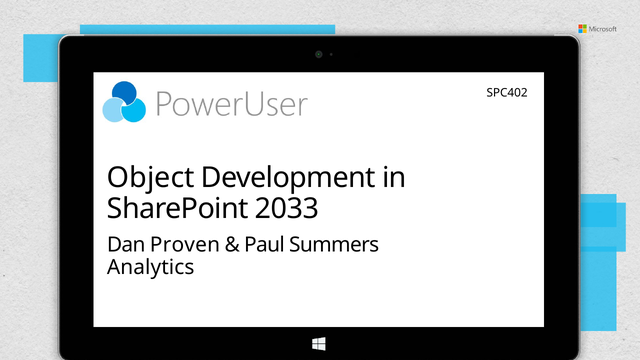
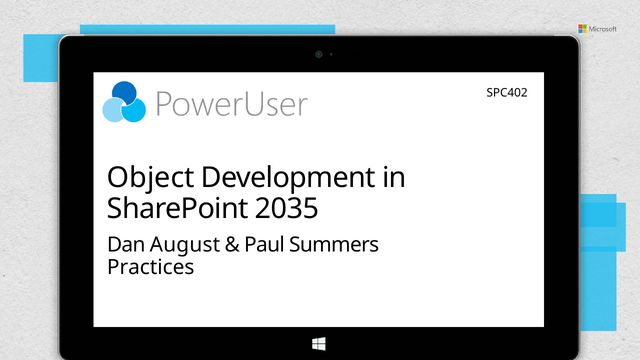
2033: 2033 -> 2035
Proven: Proven -> August
Analytics: Analytics -> Practices
